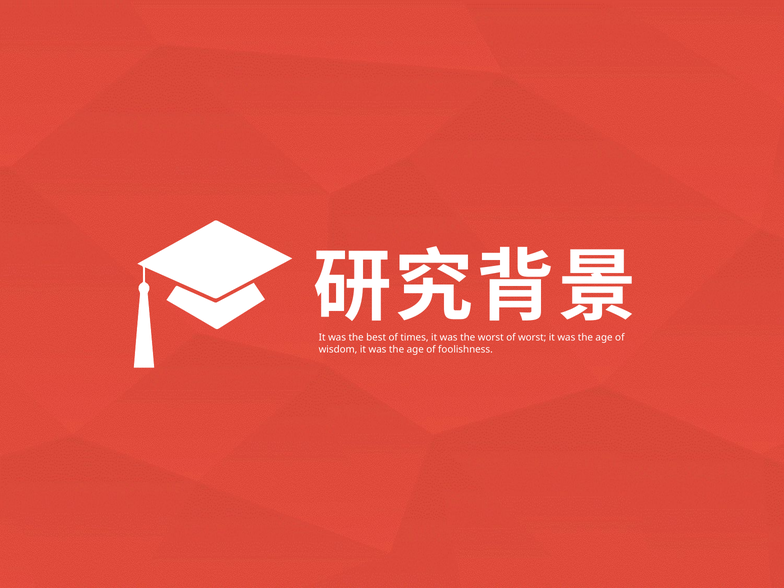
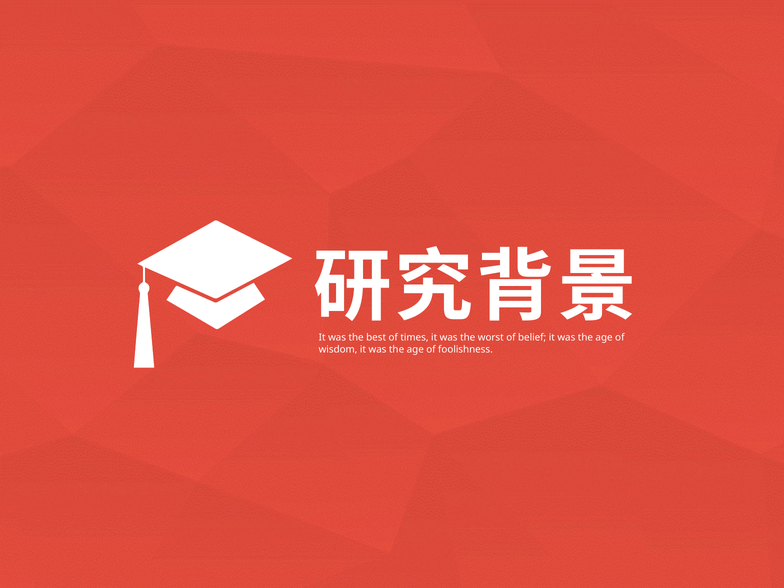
of worst: worst -> belief
